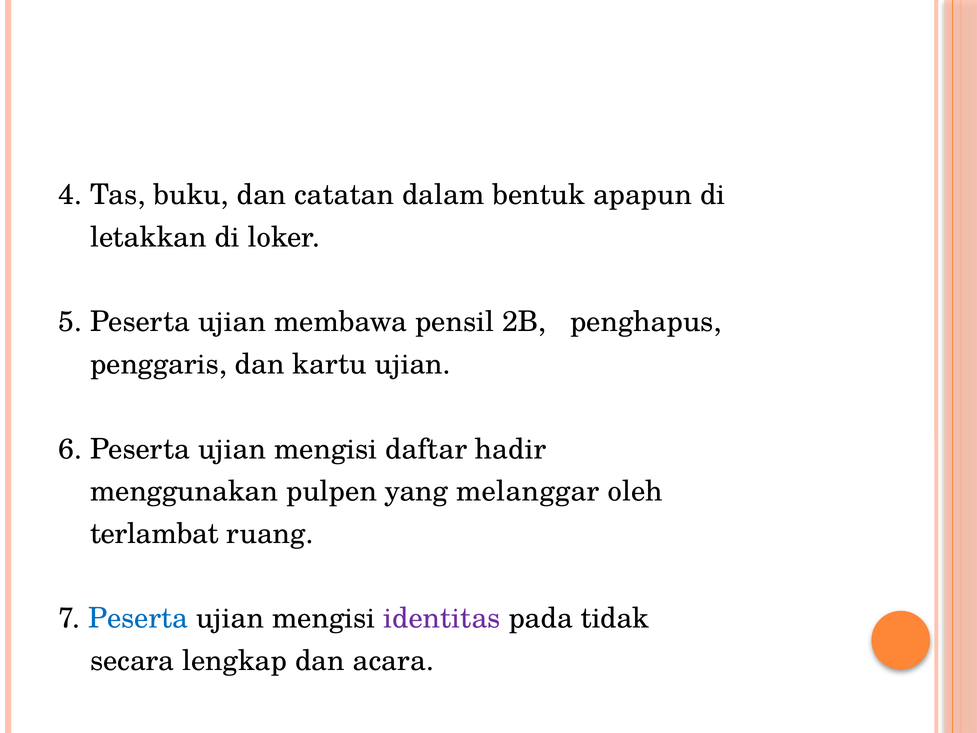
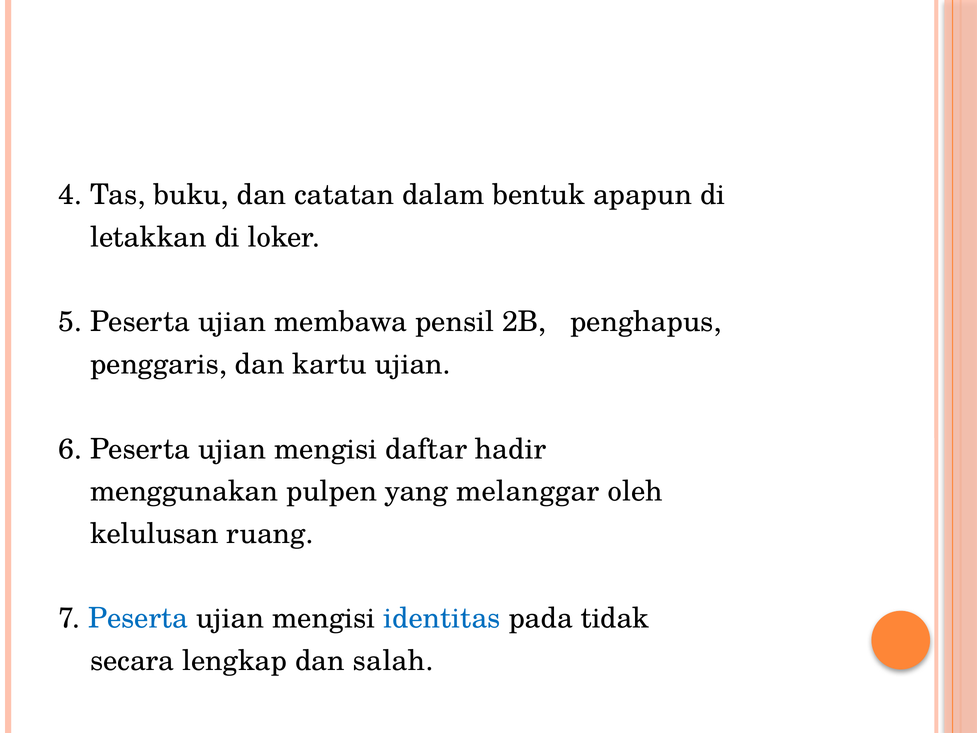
terlambat: terlambat -> kelulusan
identitas colour: purple -> blue
acara: acara -> salah
